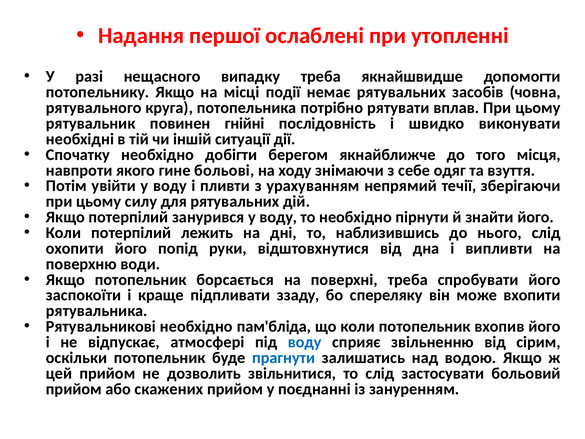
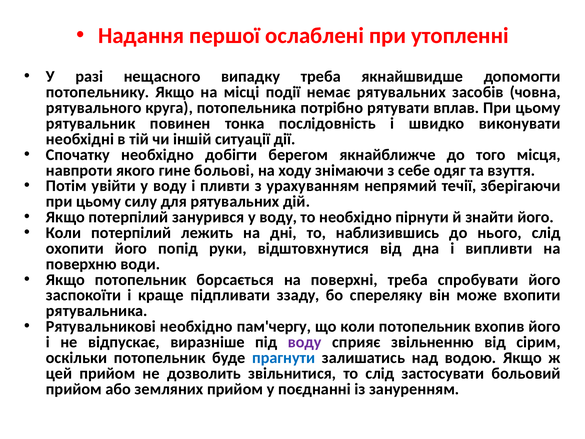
гнійні: гнійні -> тонка
пам'бліда: пам'бліда -> пам'чергу
атмосфері: атмосфері -> виразніше
воду at (305, 342) colour: blue -> purple
скажених: скажених -> земляних
